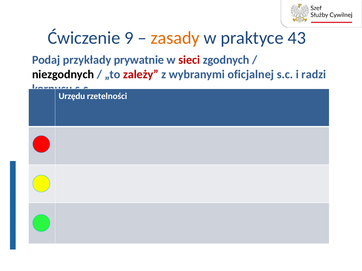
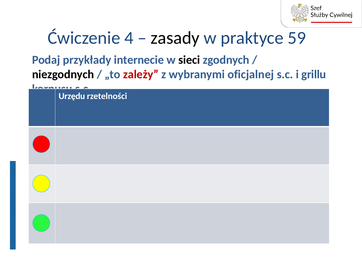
9: 9 -> 4
zasady colour: orange -> black
43: 43 -> 59
prywatnie: prywatnie -> internecie
sieci colour: red -> black
radzi: radzi -> grillu
